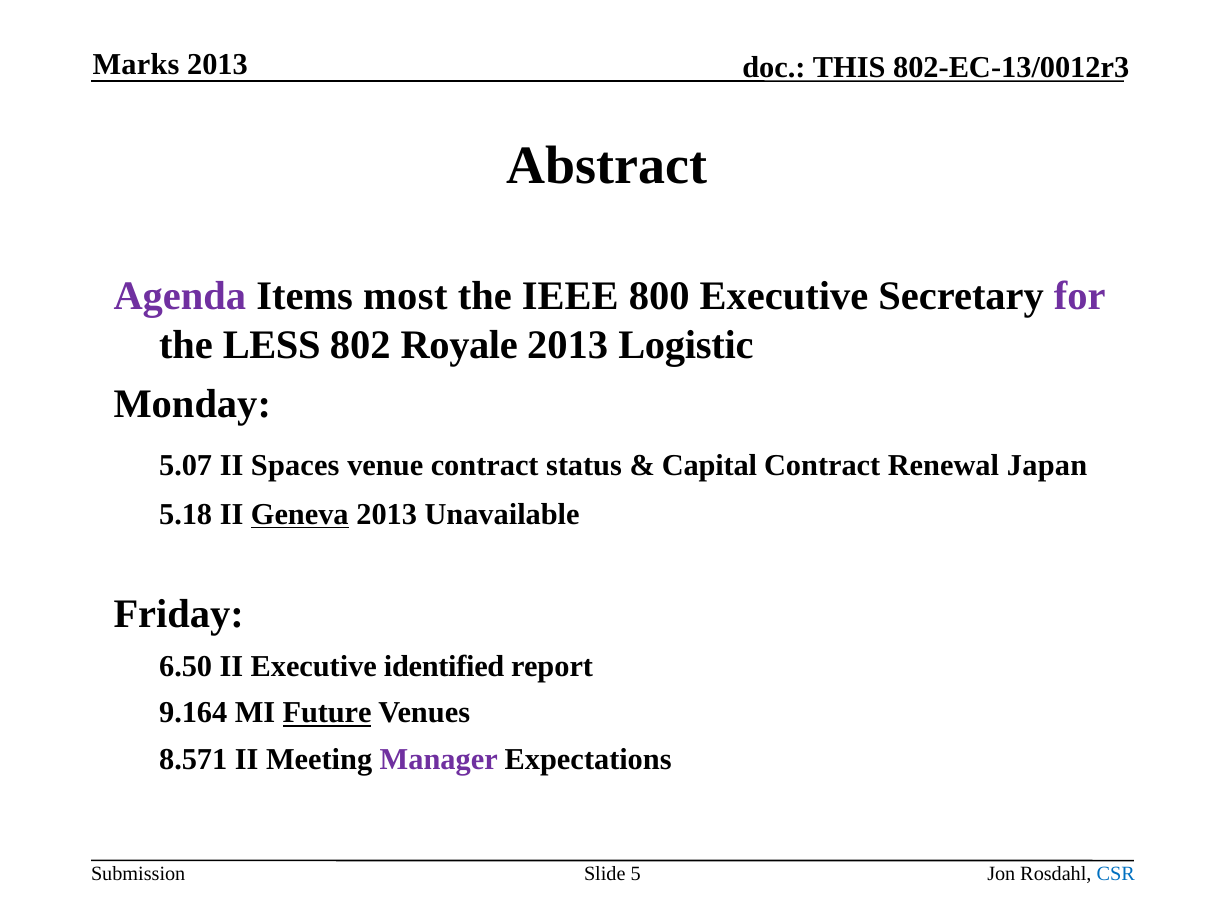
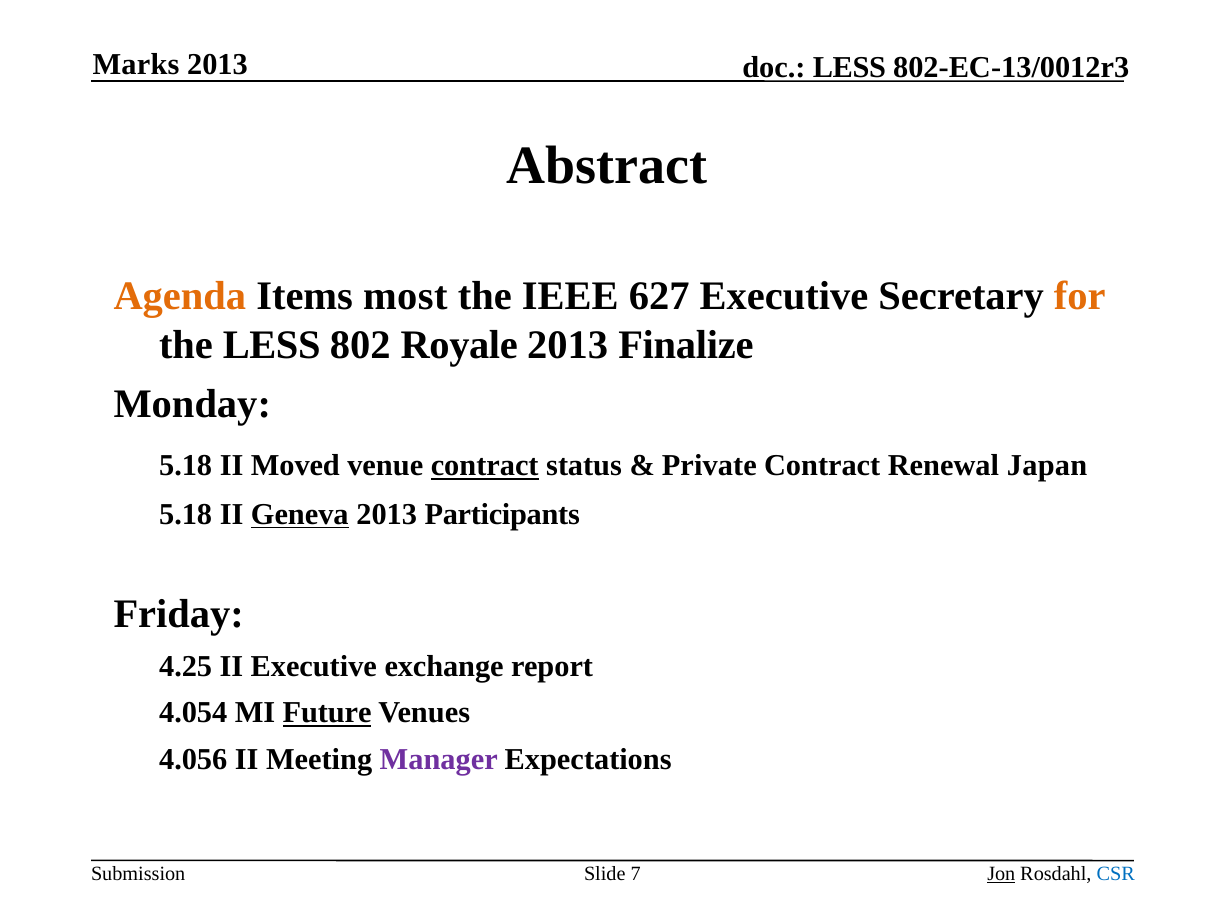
THIS at (849, 68): THIS -> LESS
Agenda colour: purple -> orange
800: 800 -> 627
for colour: purple -> orange
Logistic: Logistic -> Finalize
5.07 at (186, 466): 5.07 -> 5.18
Spaces: Spaces -> Moved
contract at (485, 466) underline: none -> present
Capital: Capital -> Private
Unavailable: Unavailable -> Participants
6.50: 6.50 -> 4.25
identified: identified -> exchange
9.164: 9.164 -> 4.054
8.571: 8.571 -> 4.056
5: 5 -> 7
Jon underline: none -> present
